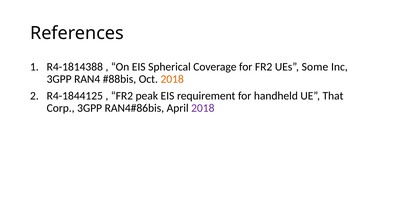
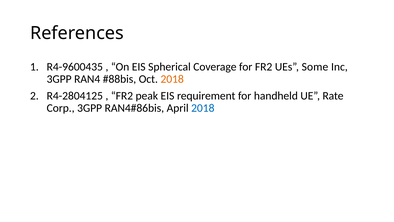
R4-1814388: R4-1814388 -> R4-9600435
R4-1844125: R4-1844125 -> R4-2804125
That: That -> Rate
2018 at (203, 108) colour: purple -> blue
